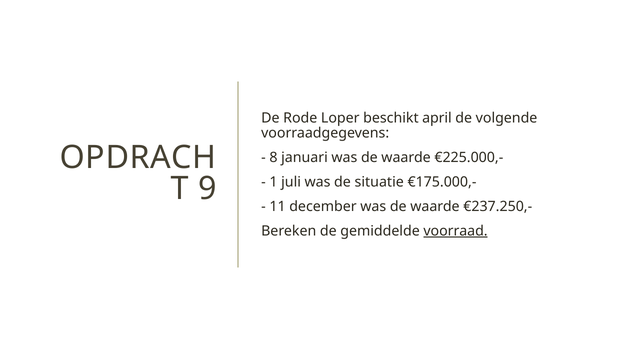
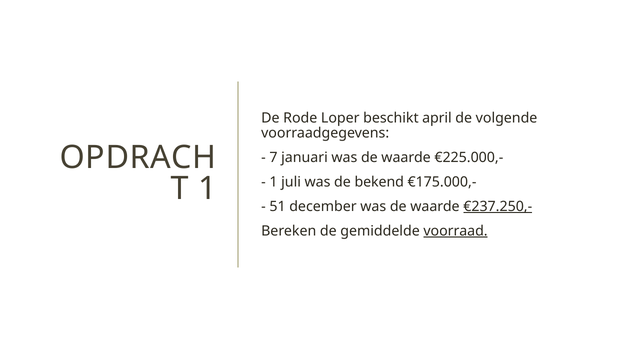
8: 8 -> 7
situatie: situatie -> bekend
9 at (208, 189): 9 -> 1
11: 11 -> 51
€237.250,- underline: none -> present
